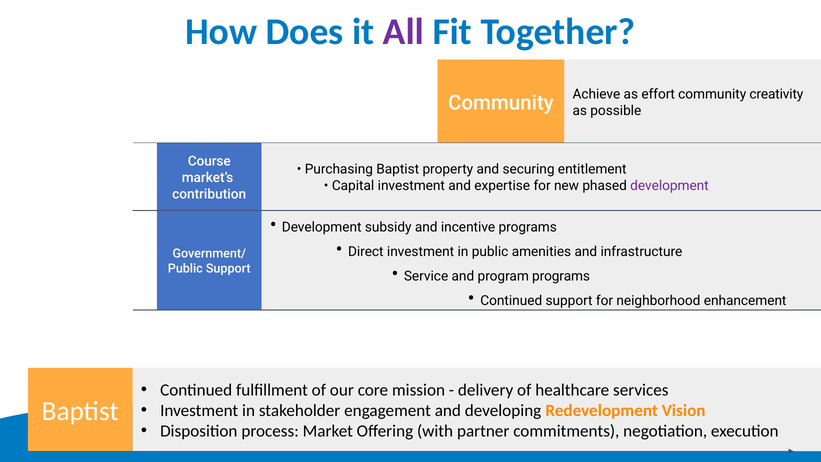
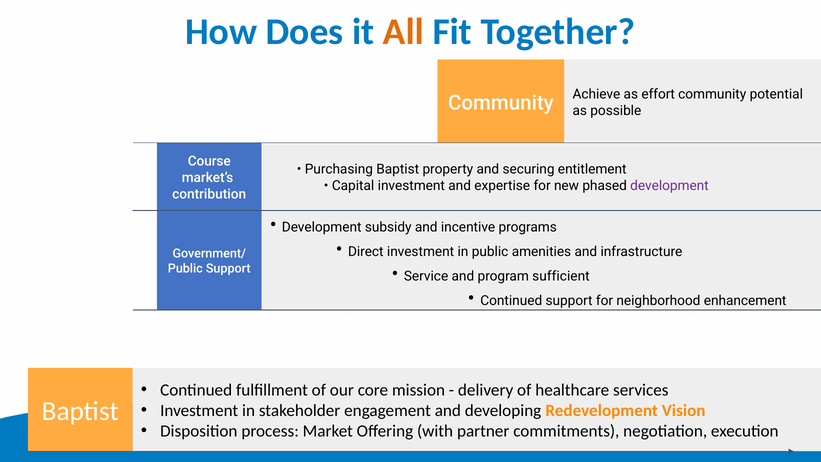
All colour: purple -> orange
creativity: creativity -> potential
program programs: programs -> sufficient
